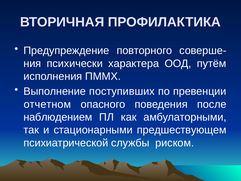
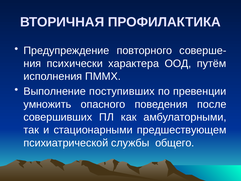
отчетном: отчетном -> умножить
наблюдением: наблюдением -> совершивших
риском: риском -> общего
